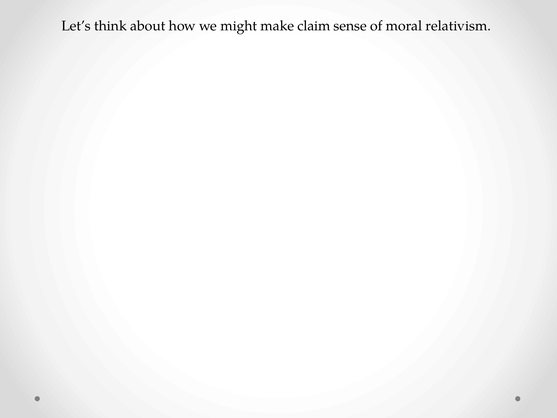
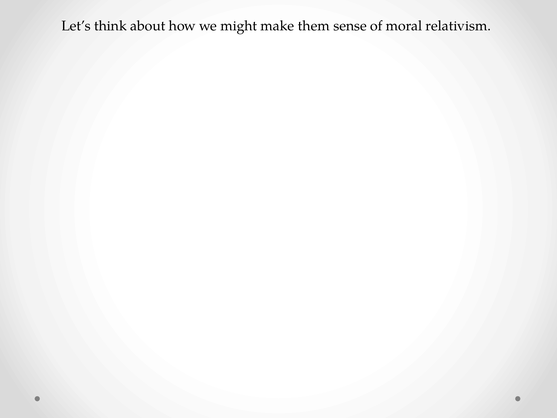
claim: claim -> them
